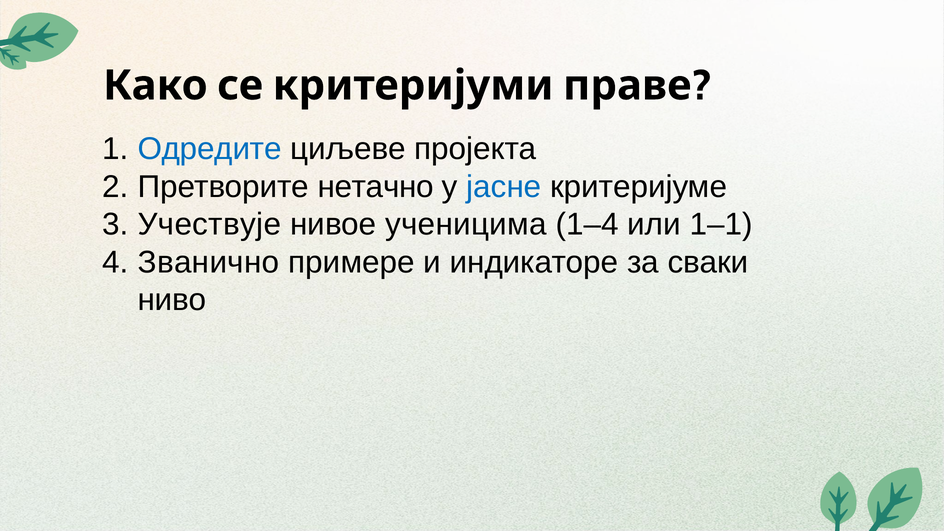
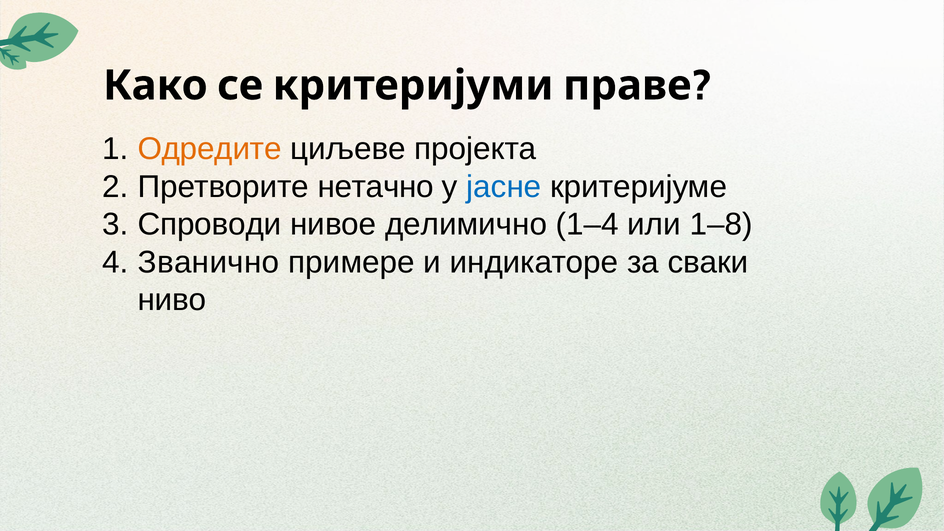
Одредите colour: blue -> orange
Учествује: Учествује -> Спроводи
ученицима: ученицима -> делимично
1–1: 1–1 -> 1–8
